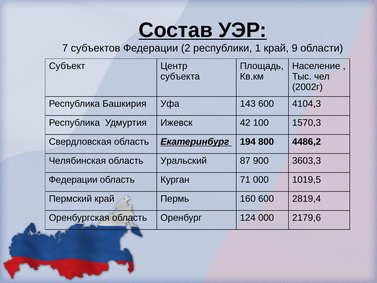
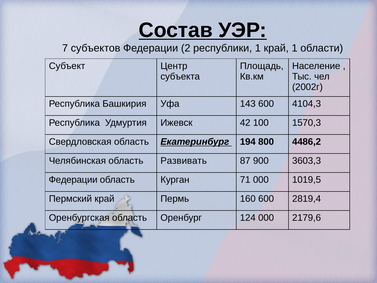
край 9: 9 -> 1
Уральский: Уральский -> Развивать
